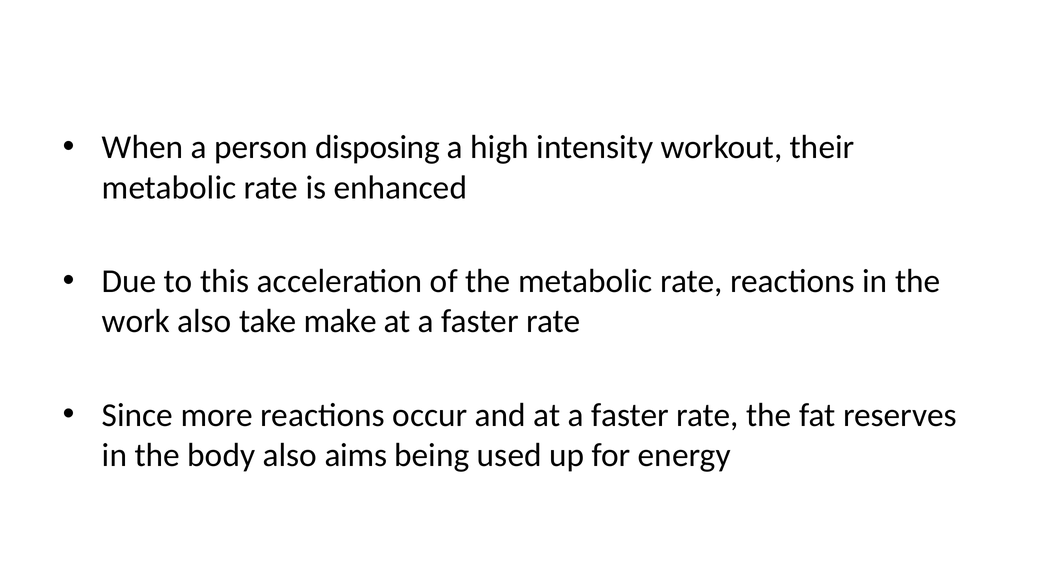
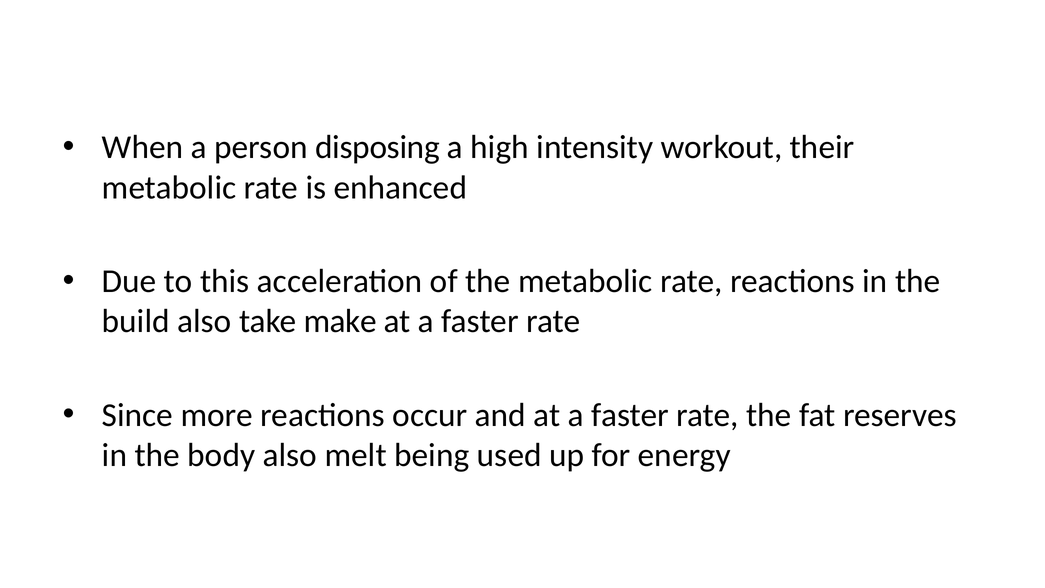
work: work -> build
aims: aims -> melt
